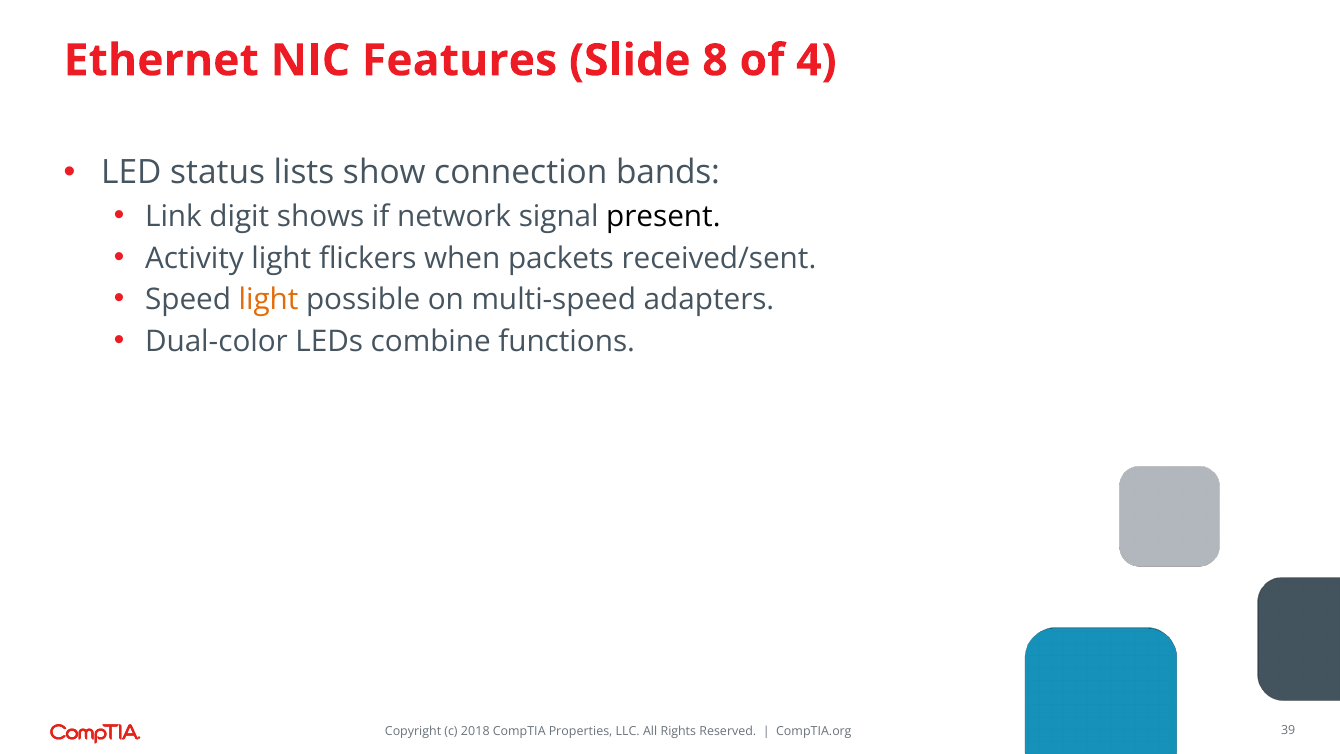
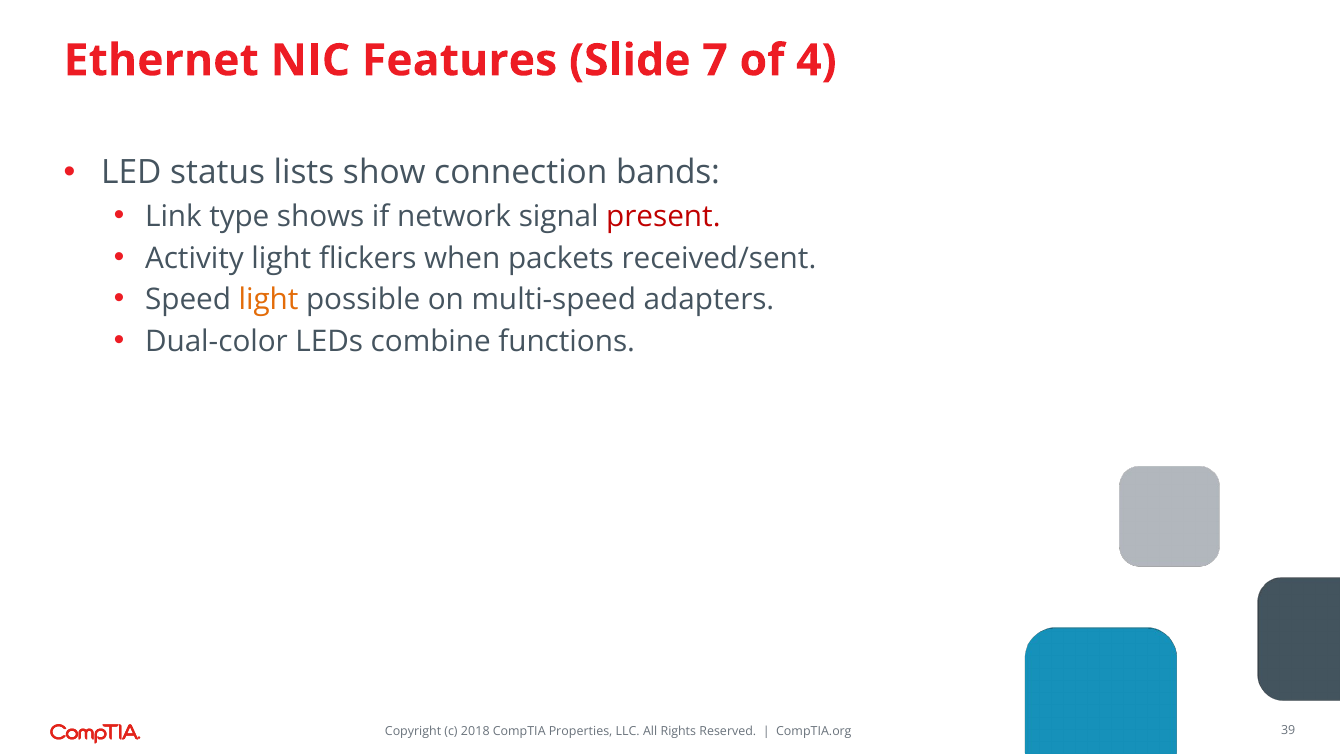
8: 8 -> 7
digit: digit -> type
present colour: black -> red
